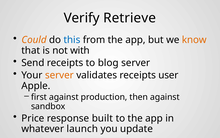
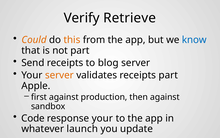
this colour: blue -> orange
know colour: orange -> blue
not with: with -> part
receipts user: user -> part
Price: Price -> Code
response built: built -> your
